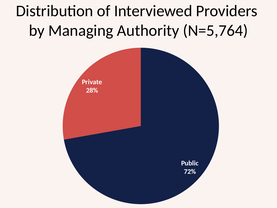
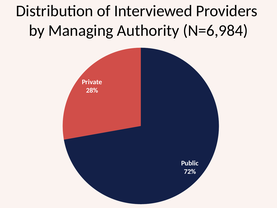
N=5,764: N=5,764 -> N=6,984
